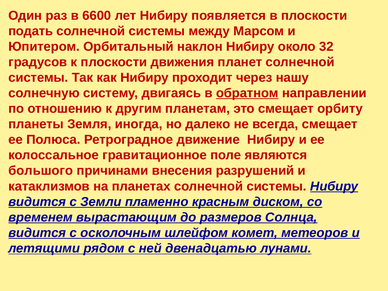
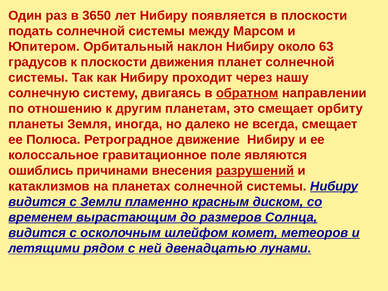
6600: 6600 -> 3650
32: 32 -> 63
большого: большого -> ошиблись
разрушений underline: none -> present
